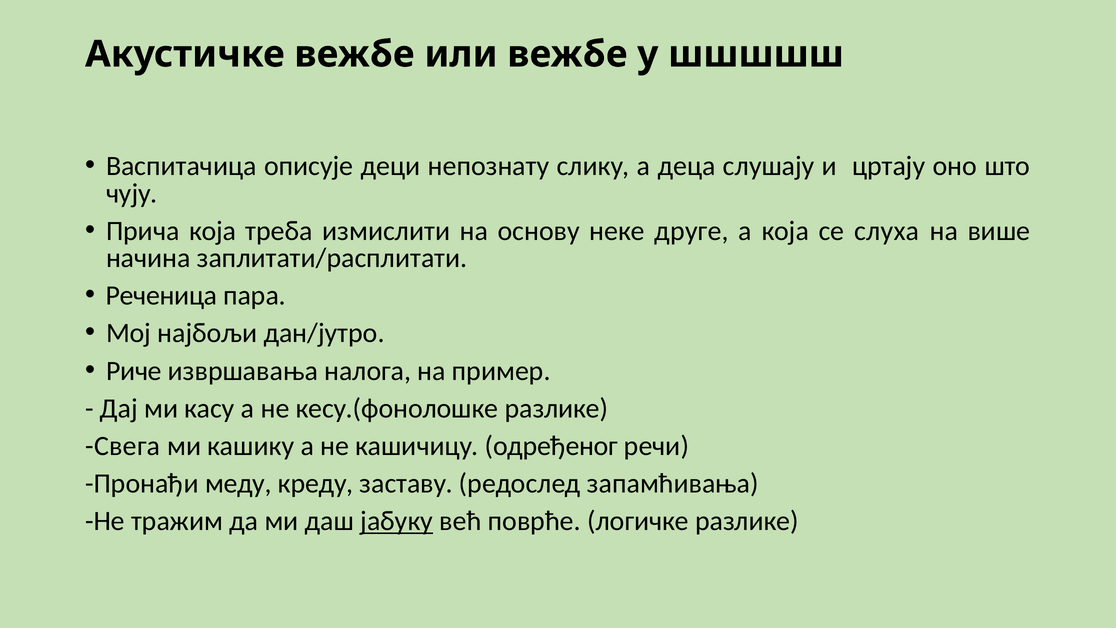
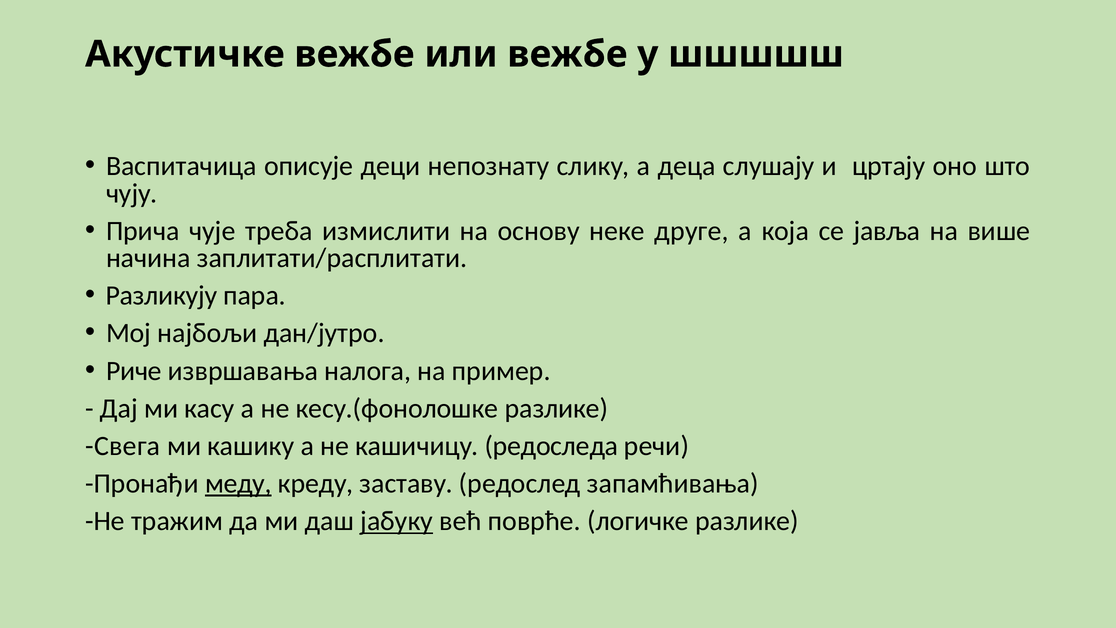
Прича која: која -> чује
слуха: слуха -> јавља
Реченица: Реченица -> Разликују
одређеног: одређеног -> редоследа
меду underline: none -> present
